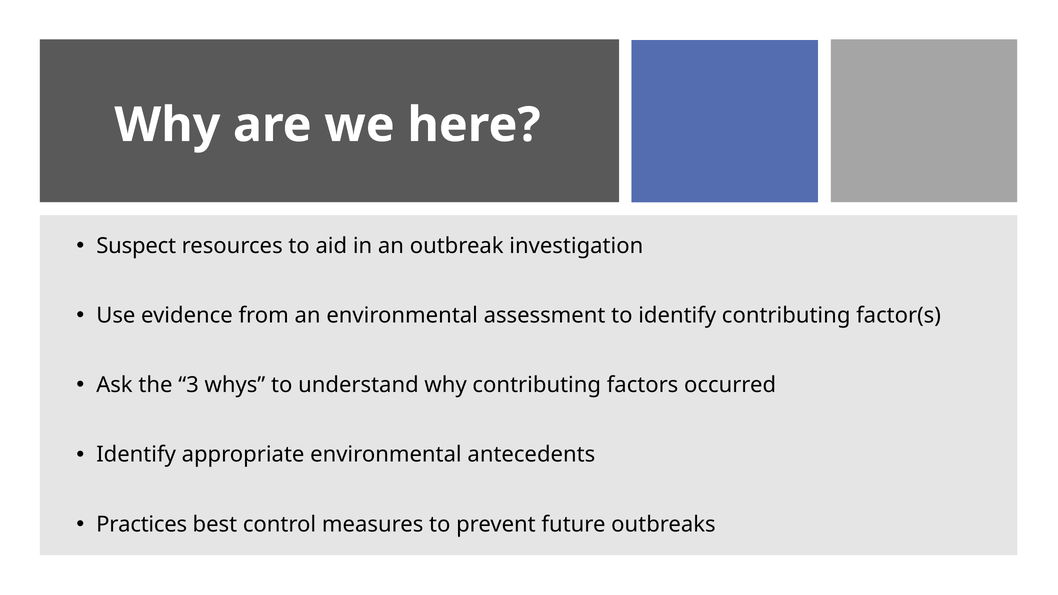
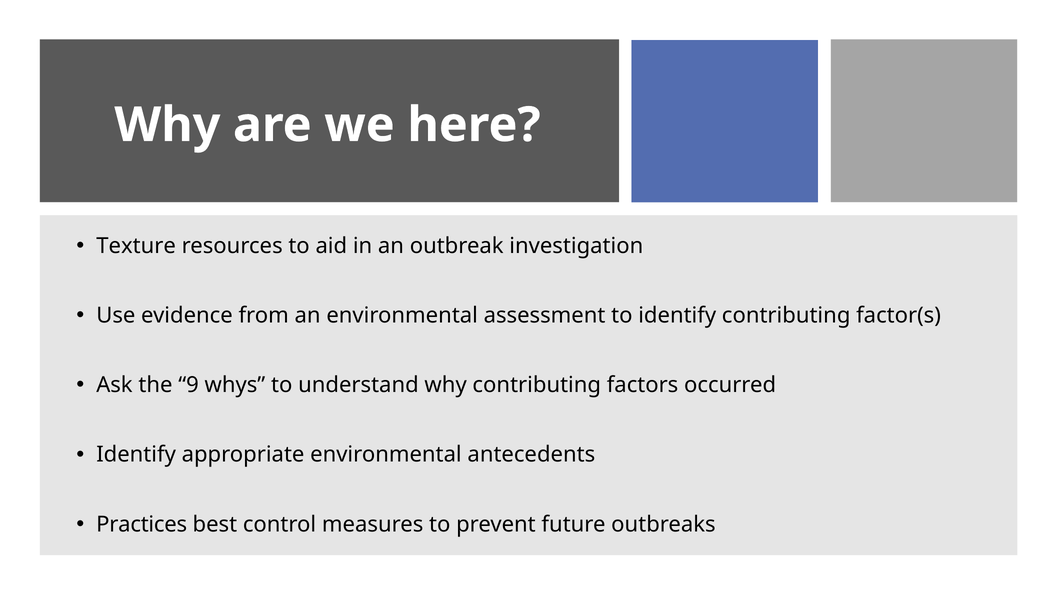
Suspect: Suspect -> Texture
3: 3 -> 9
